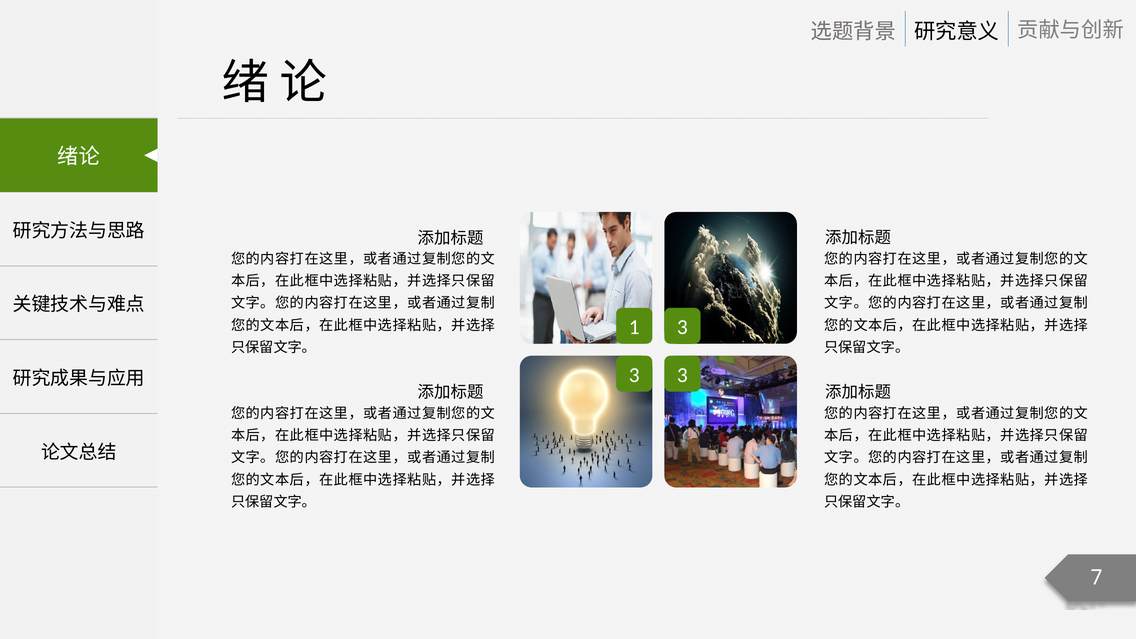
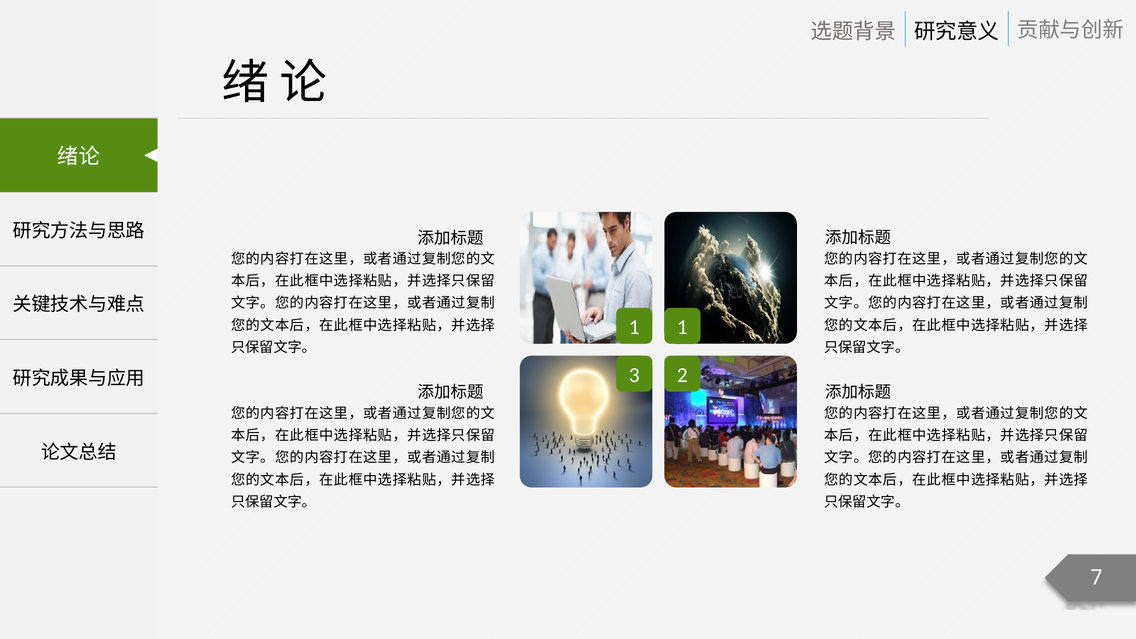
1 3: 3 -> 1
3 at (682, 375): 3 -> 2
